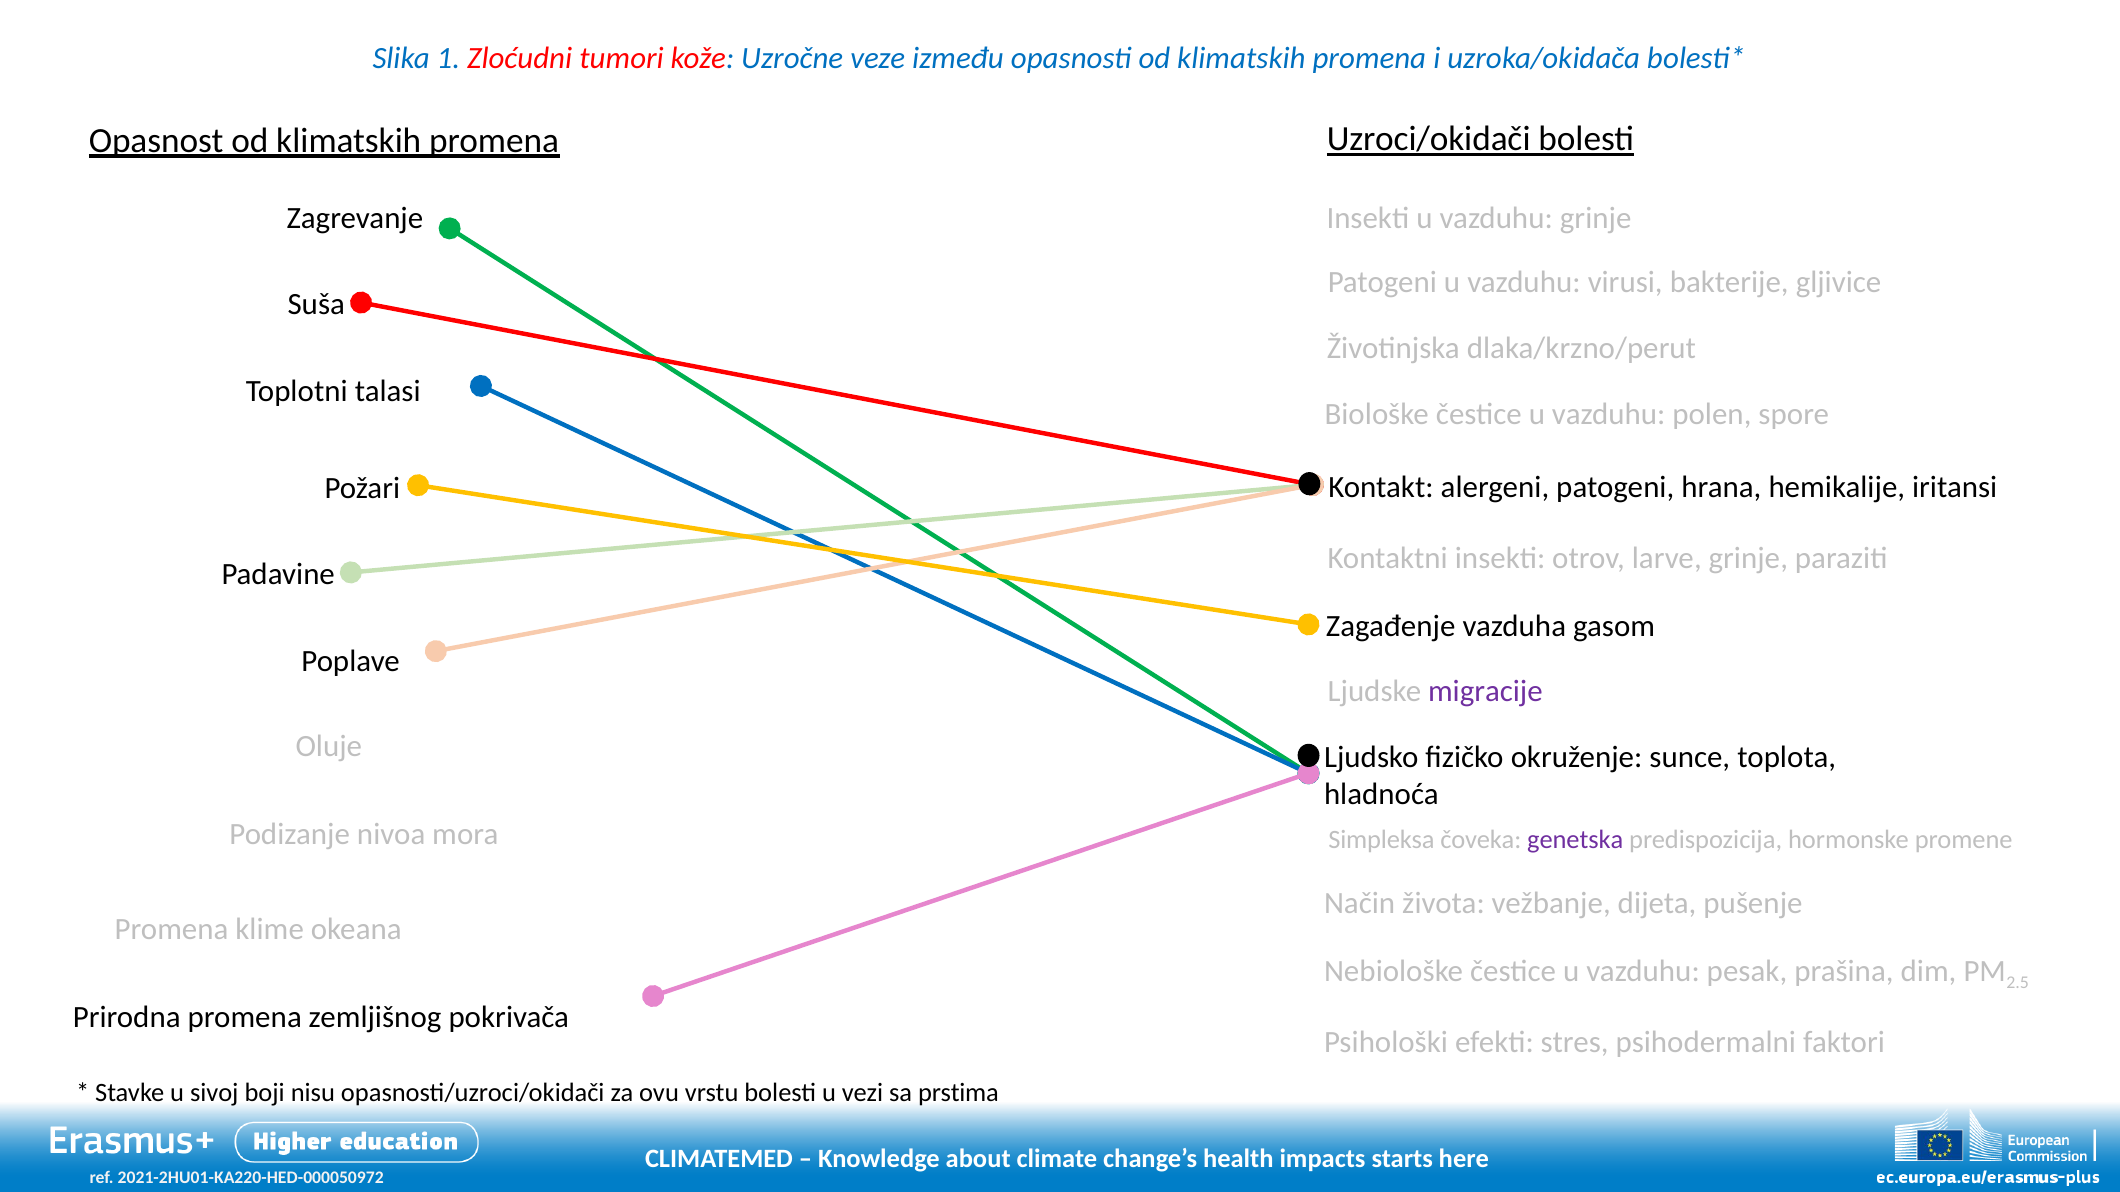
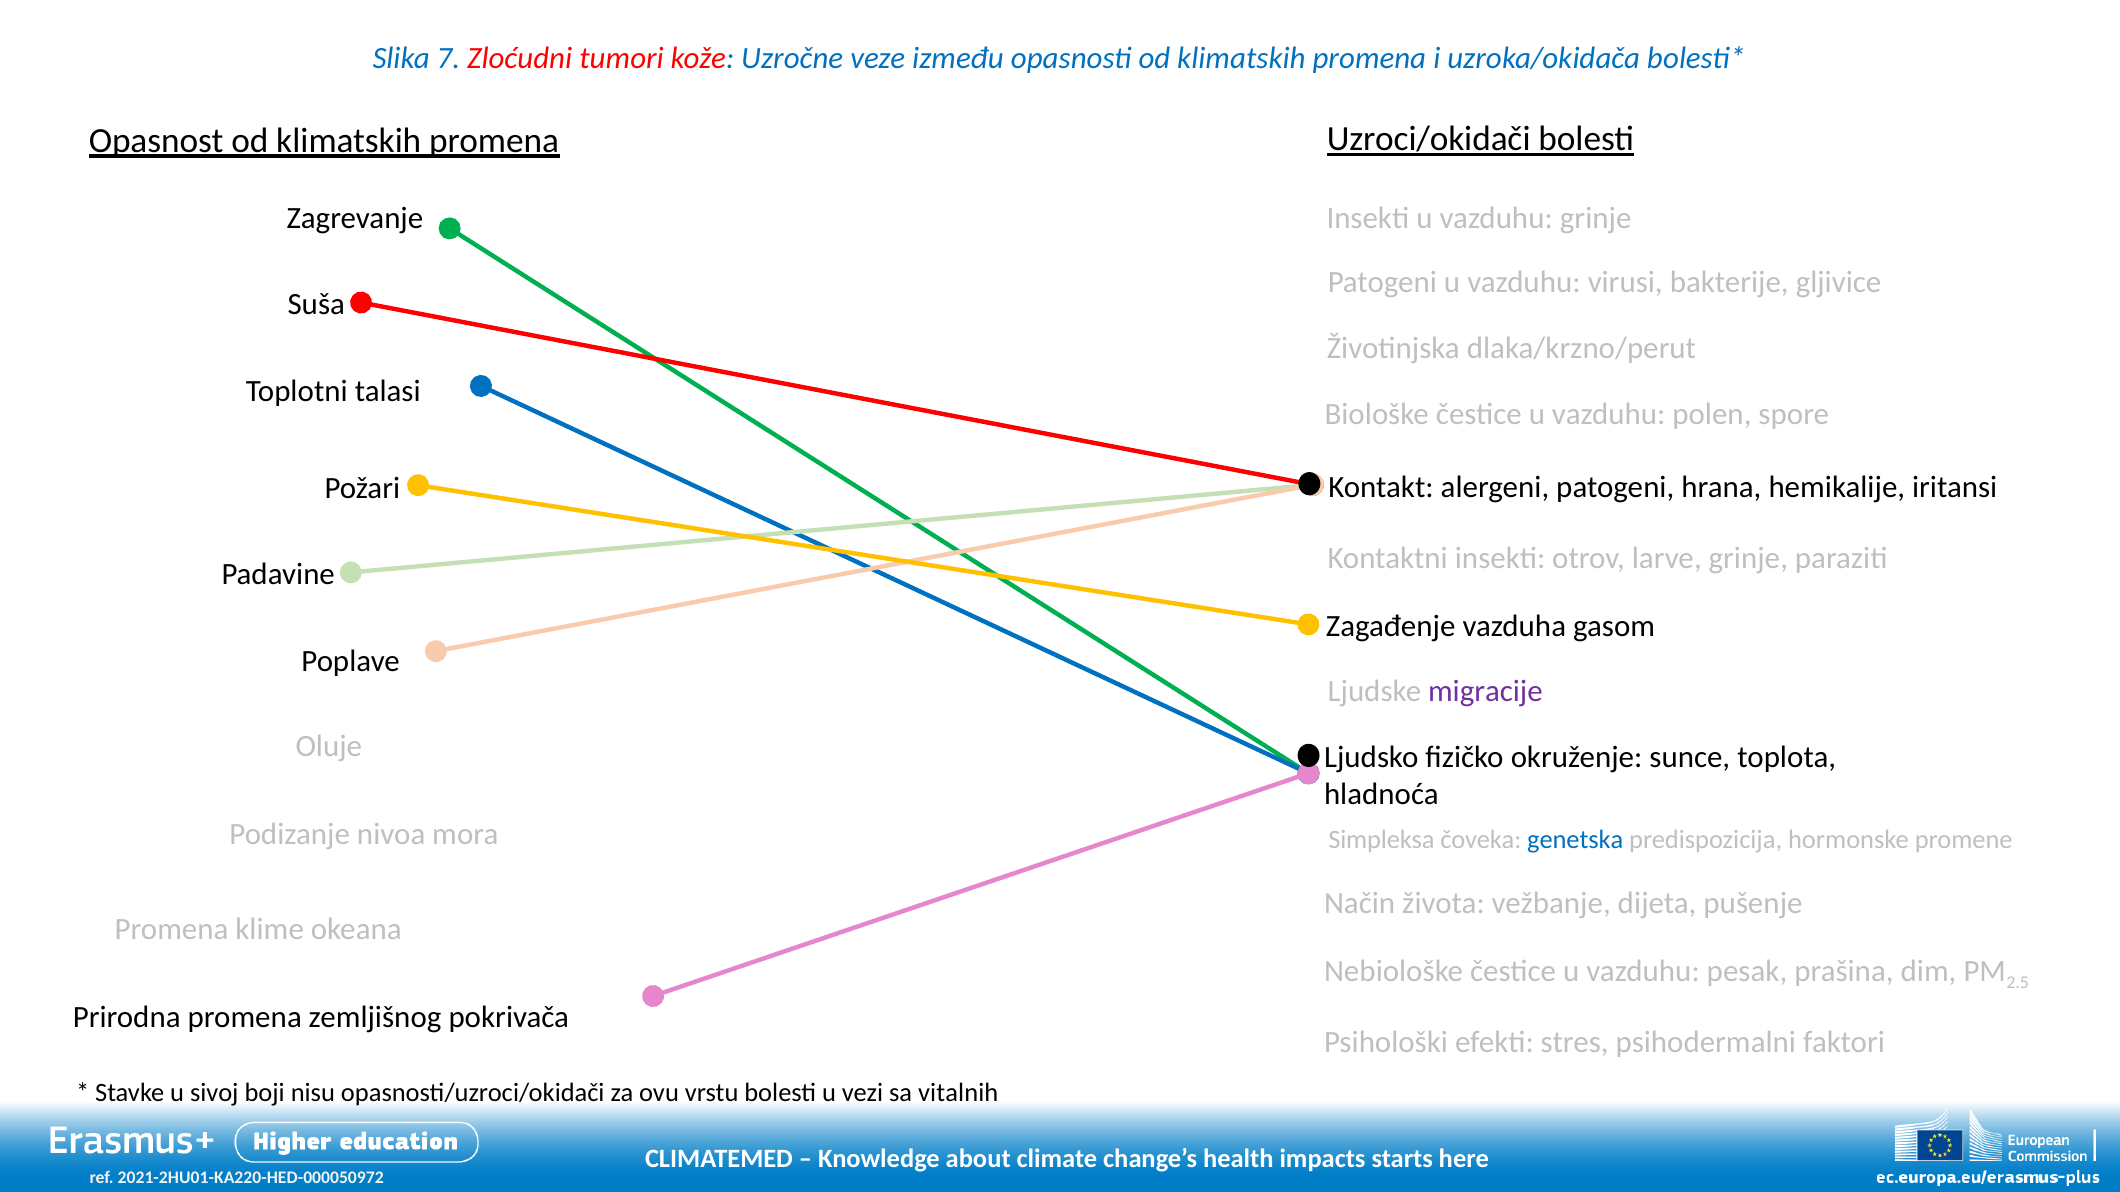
1: 1 -> 7
genetska colour: purple -> blue
prstima: prstima -> vitalnih
